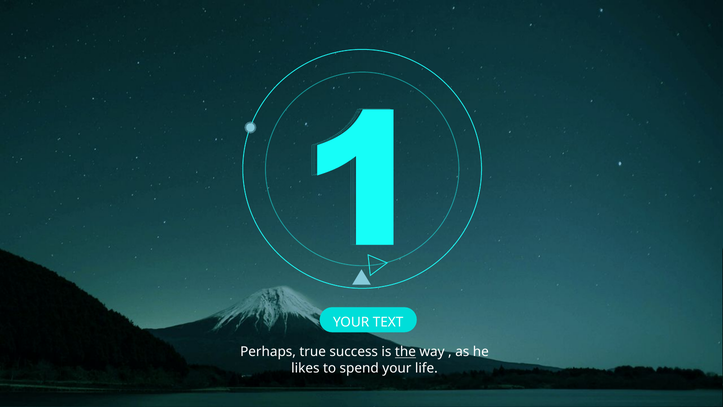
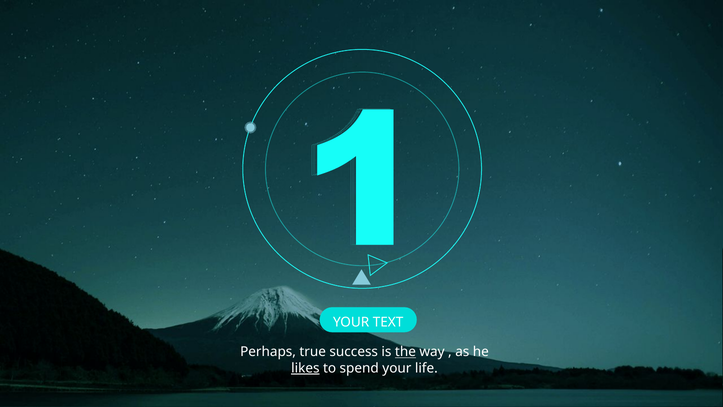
likes underline: none -> present
